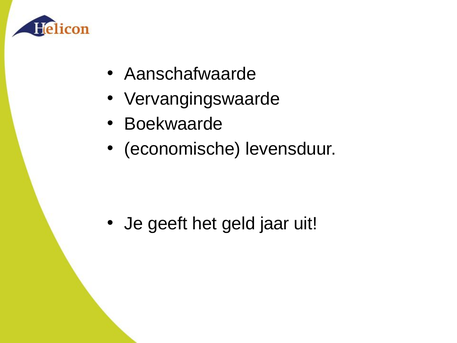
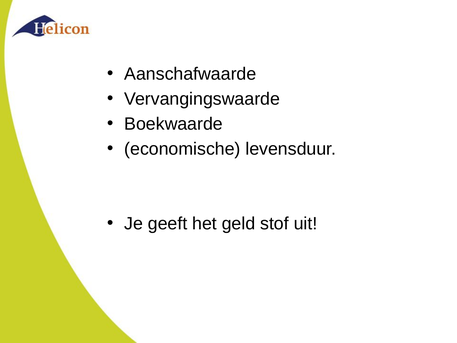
jaar: jaar -> stof
